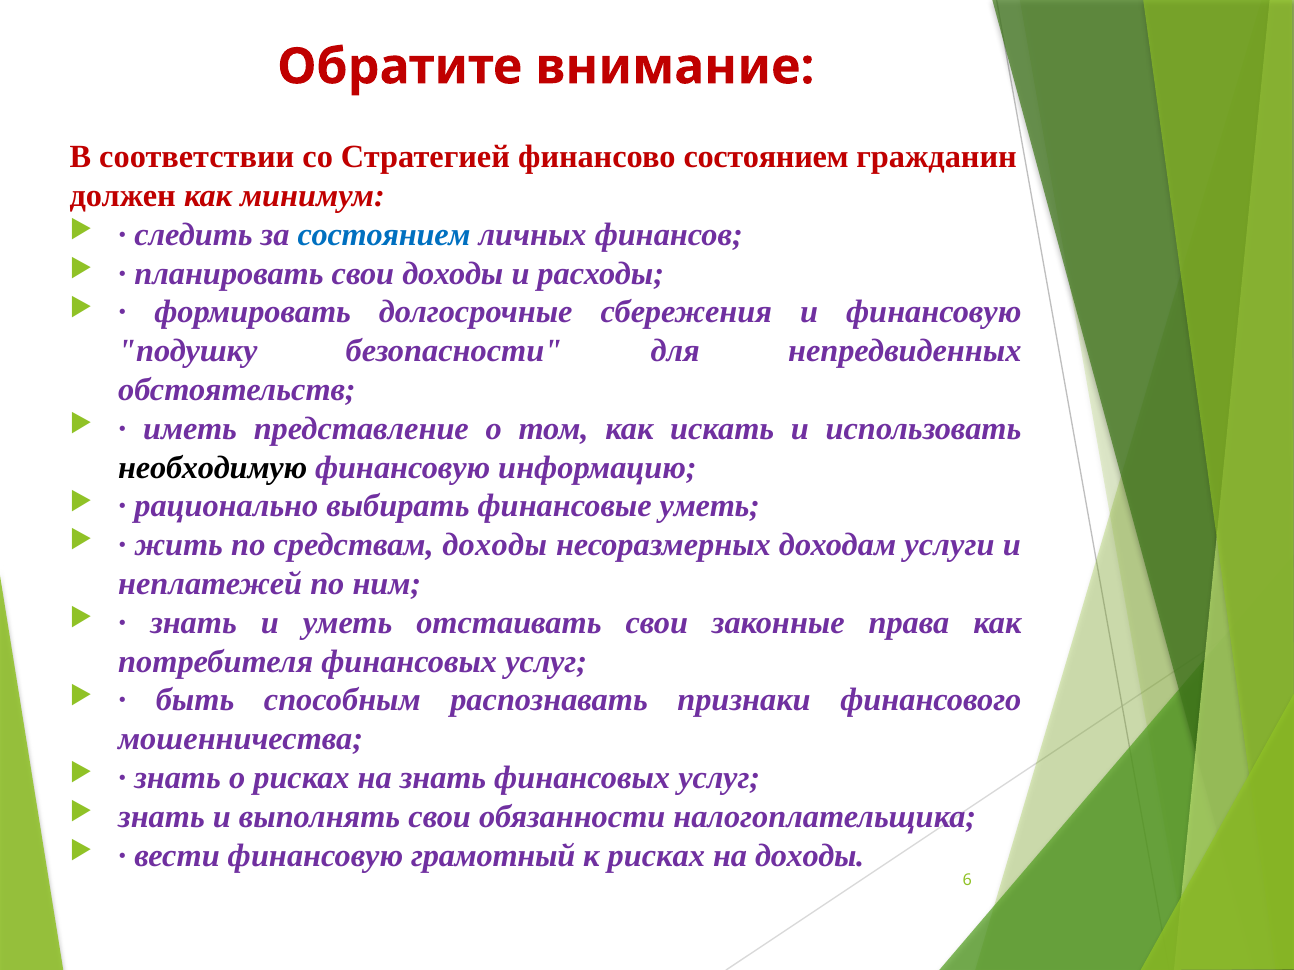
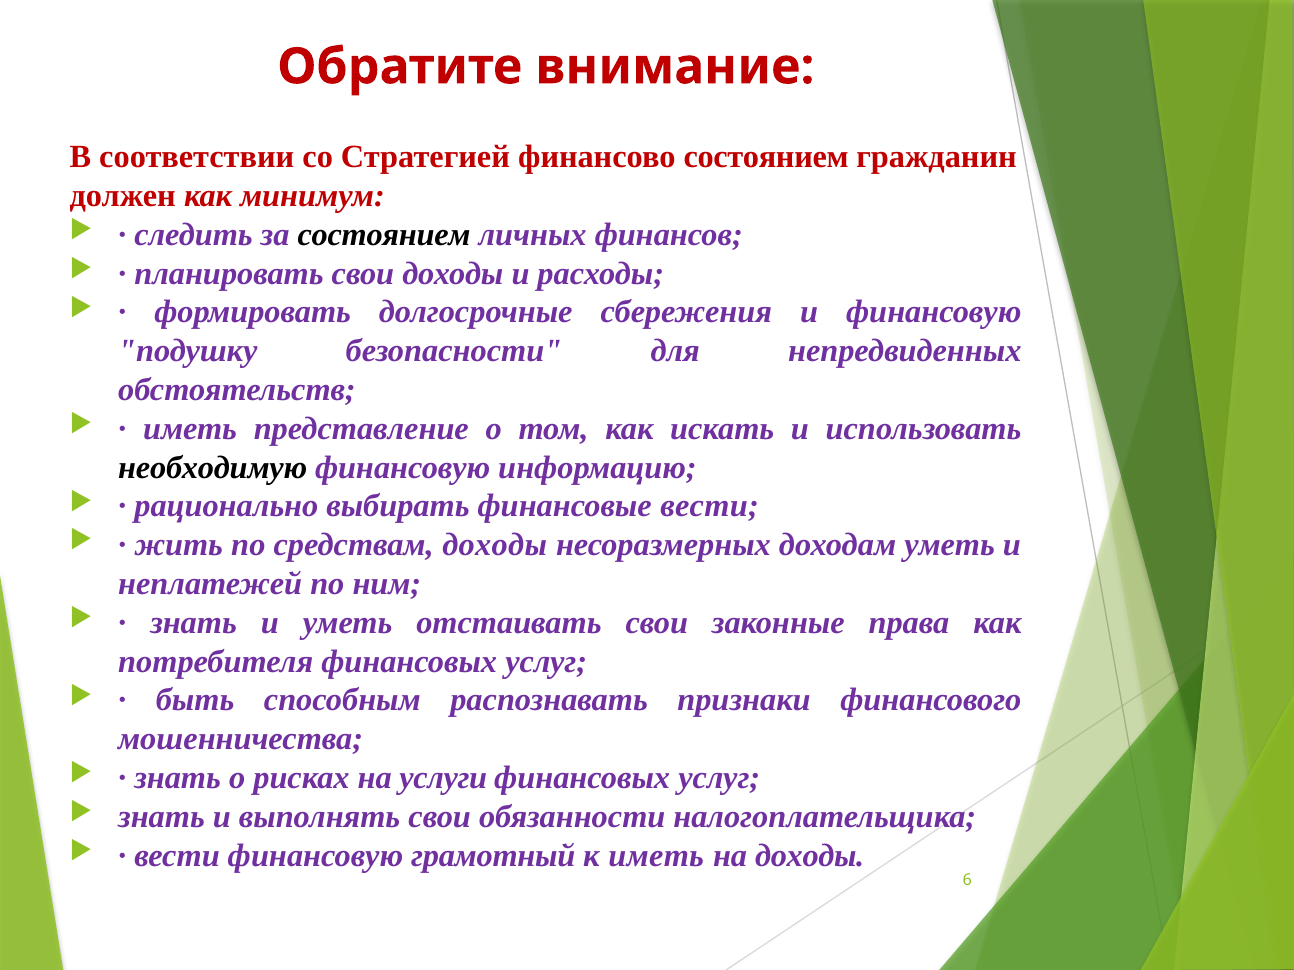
состоянием at (384, 235) colour: blue -> black
финансовые уметь: уметь -> вести
доходам услуги: услуги -> уметь
на знать: знать -> услуги
к рисках: рисках -> иметь
